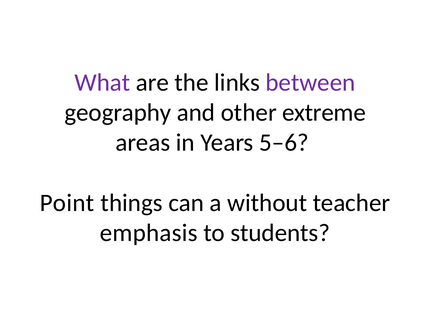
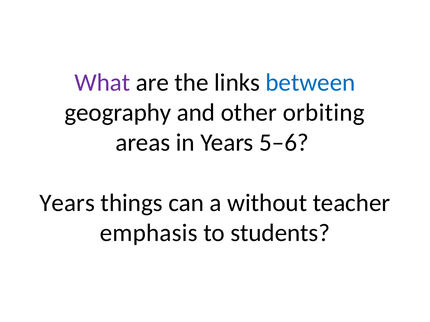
between colour: purple -> blue
extreme: extreme -> orbiting
Point at (67, 203): Point -> Years
